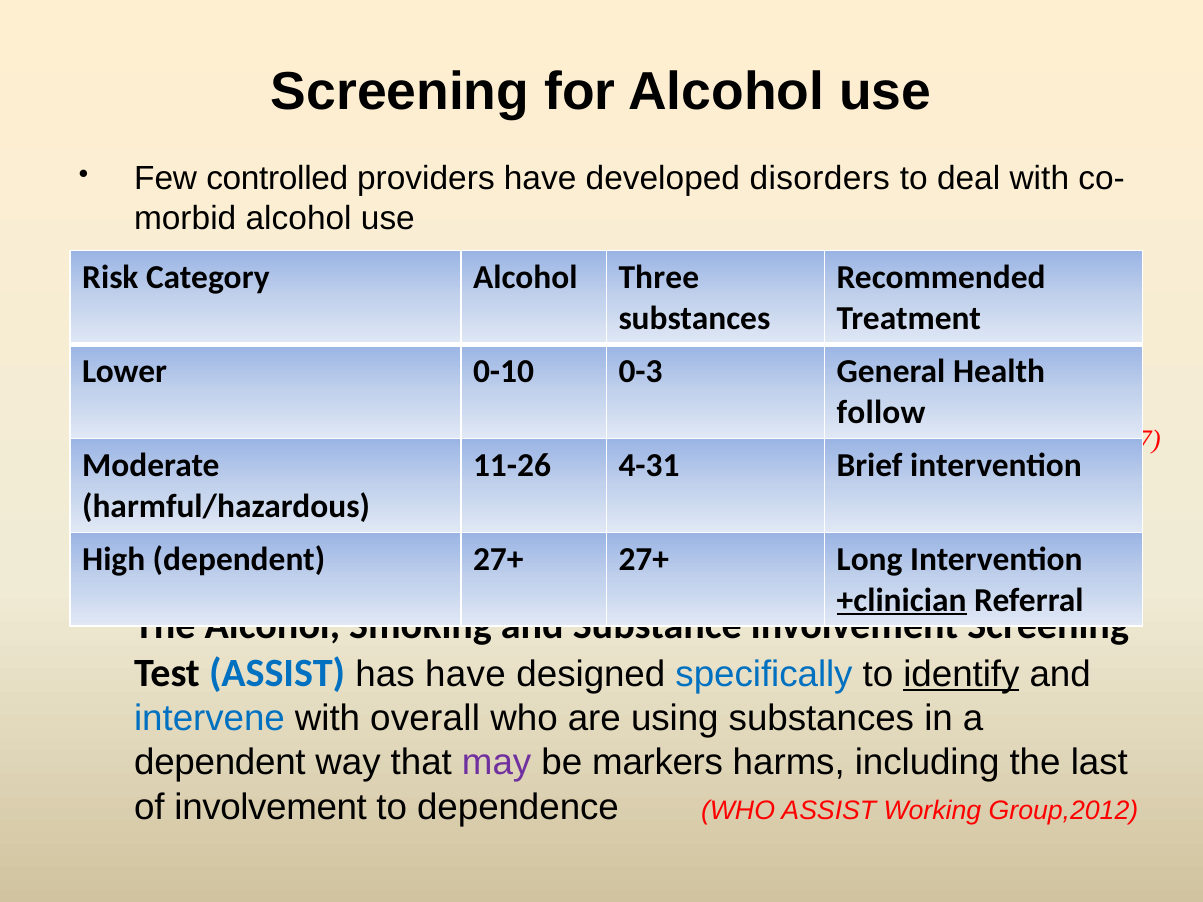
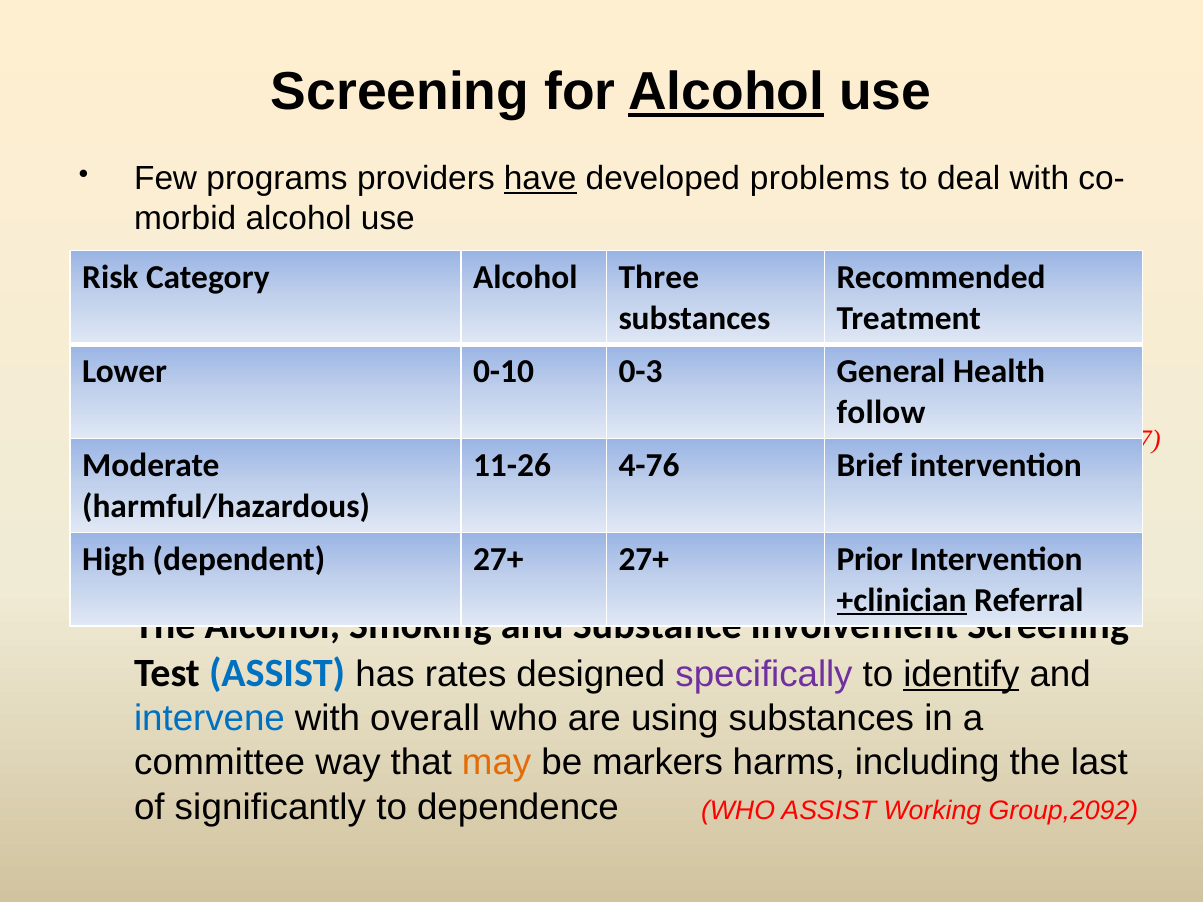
Alcohol at (726, 92) underline: none -> present
controlled: controlled -> programs
have at (540, 179) underline: none -> present
developed disorders: disorders -> problems
4-31: 4-31 -> 4-76
Long: Long -> Prior
has have: have -> rates
specifically colour: blue -> purple
dependent at (220, 763): dependent -> committee
may colour: purple -> orange
of involvement: involvement -> significantly
Group,2012: Group,2012 -> Group,2092
